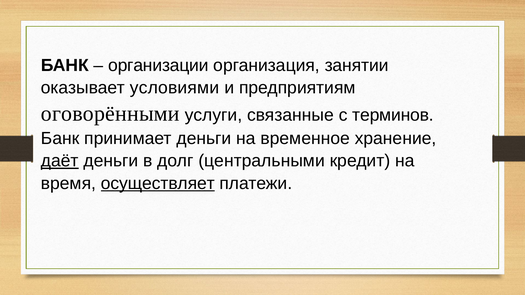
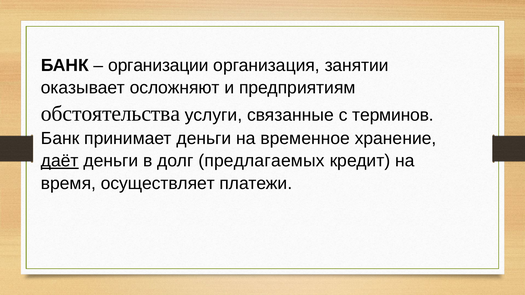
условиями: условиями -> осложняют
оговорёнными: оговорёнными -> обстоятельства
центральными: центральными -> предлагаемых
осуществляет underline: present -> none
